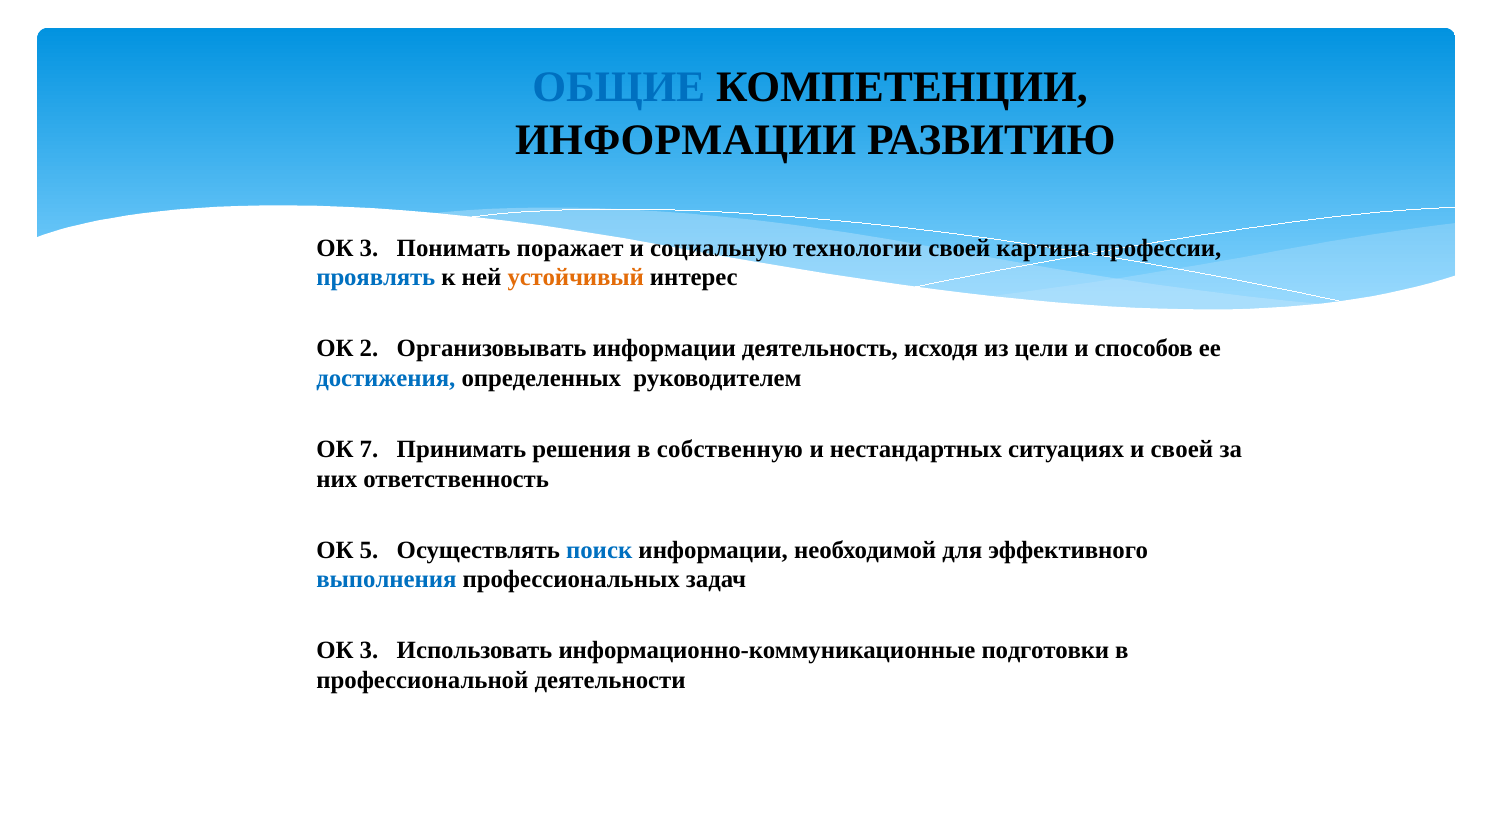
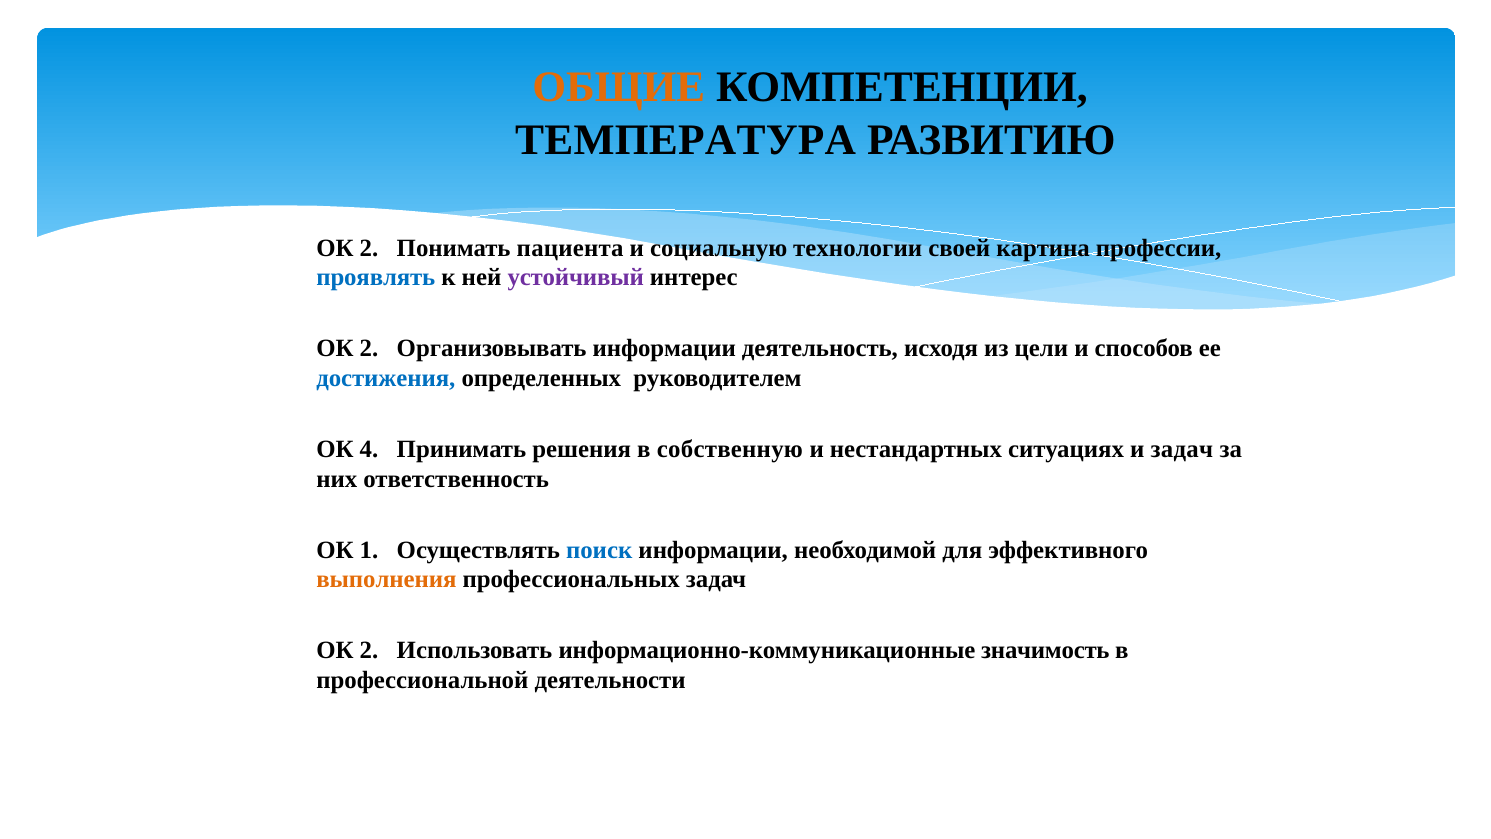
ОБЩИЕ colour: blue -> orange
ИНФОРМАЦИИ at (686, 140): ИНФОРМАЦИИ -> ТЕМПЕРАТУРА
3 at (369, 248): 3 -> 2
поражает: поражает -> пациента
устойчивый colour: orange -> purple
7: 7 -> 4
и своей: своей -> задач
5: 5 -> 1
выполнения colour: blue -> orange
3 at (369, 650): 3 -> 2
подготовки: подготовки -> значимость
